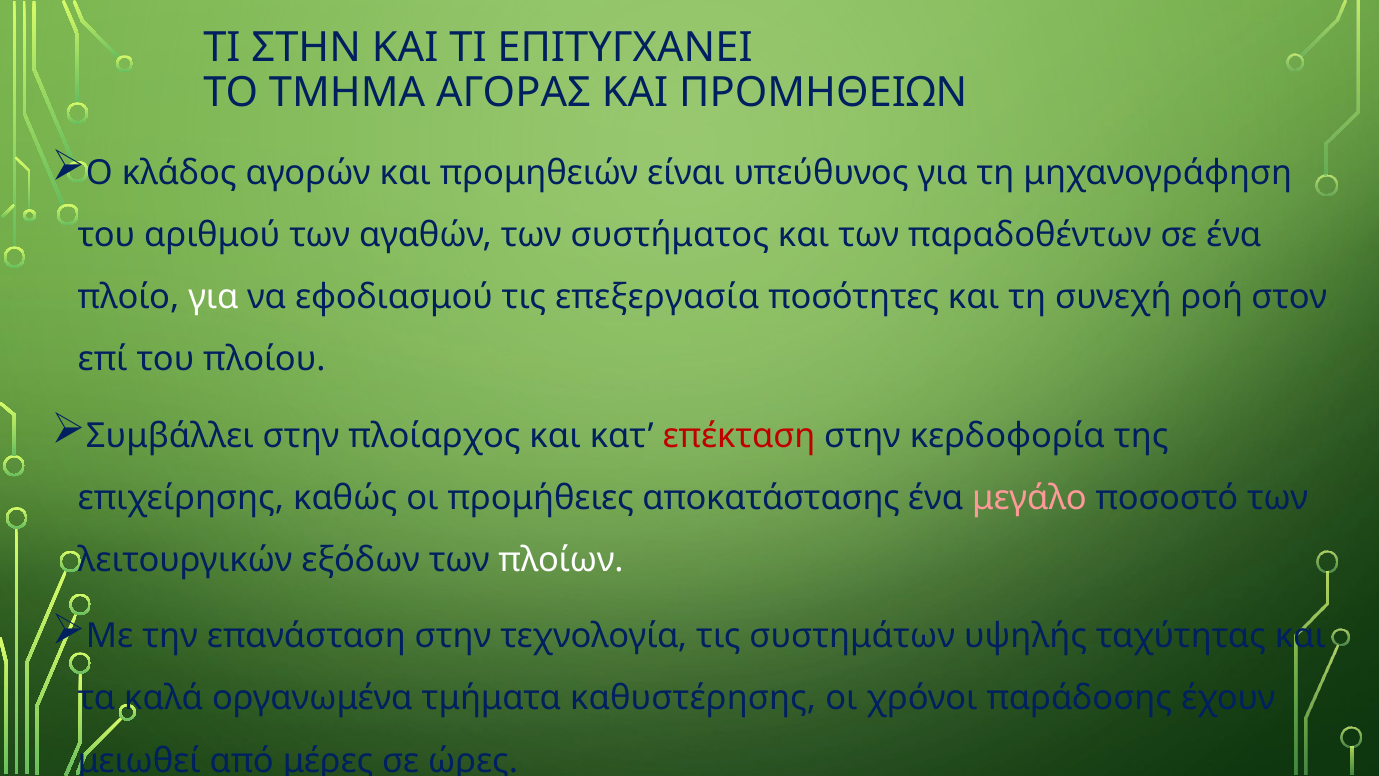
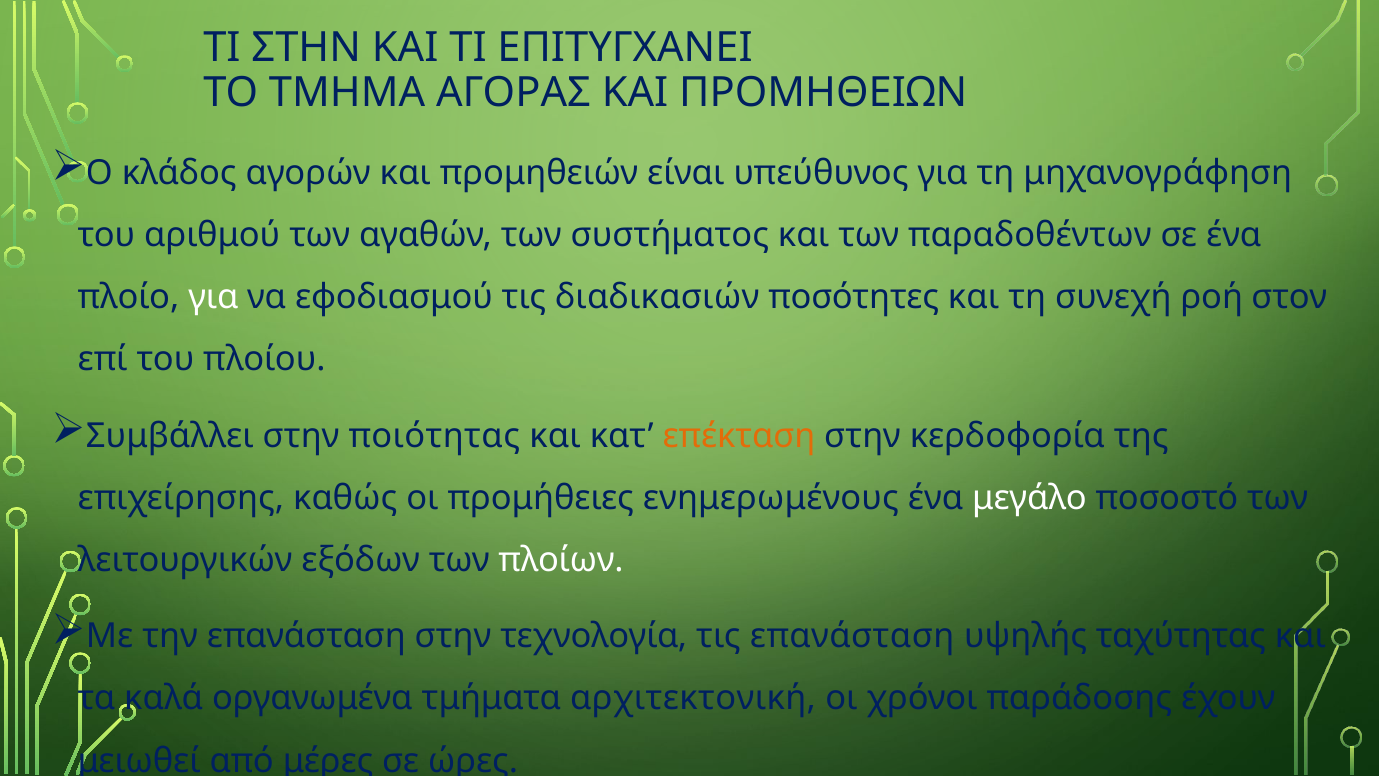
επεξεργασία: επεξεργασία -> διαδικασιών
πλοίαρχος: πλοίαρχος -> ποιότητας
επέκταση colour: red -> orange
αποκατάστασης: αποκατάστασης -> ενημερωμένους
μεγάλο colour: pink -> white
τις συστημάτων: συστημάτων -> επανάσταση
καθυστέρησης: καθυστέρησης -> αρχιτεκτονική
